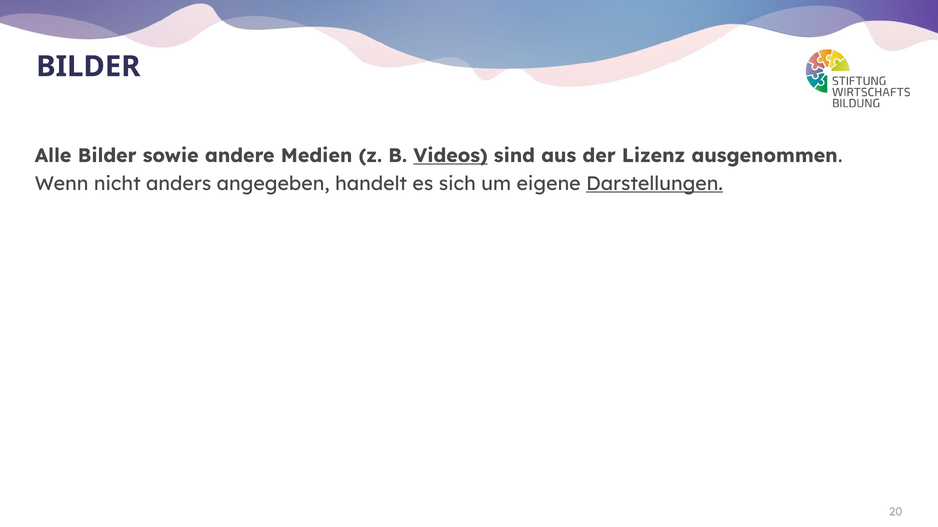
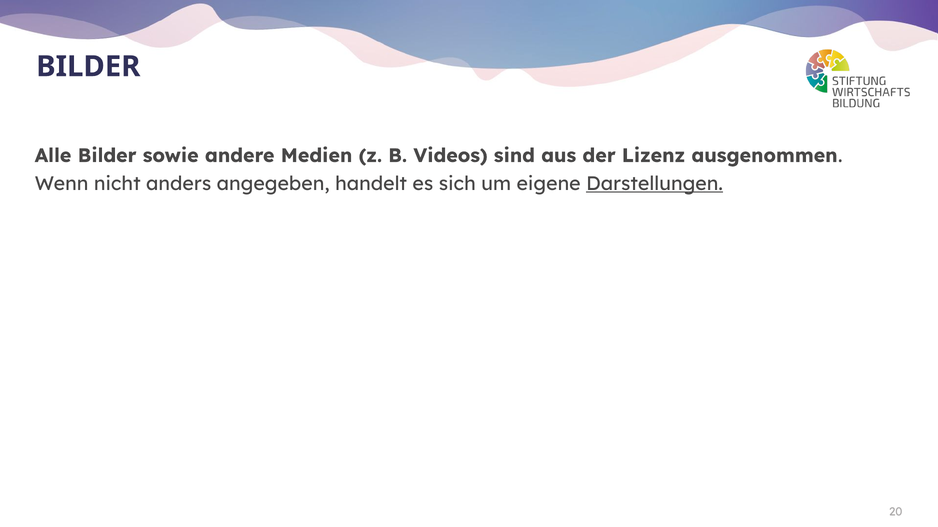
Videos underline: present -> none
